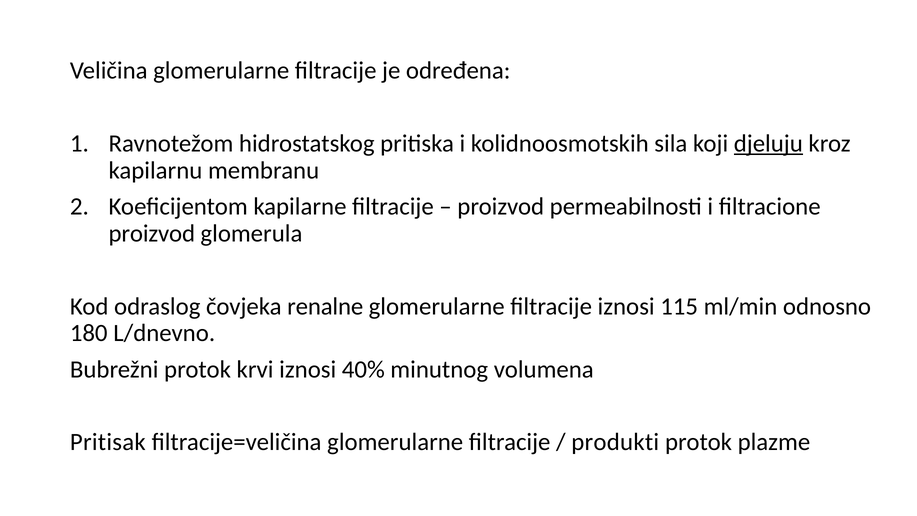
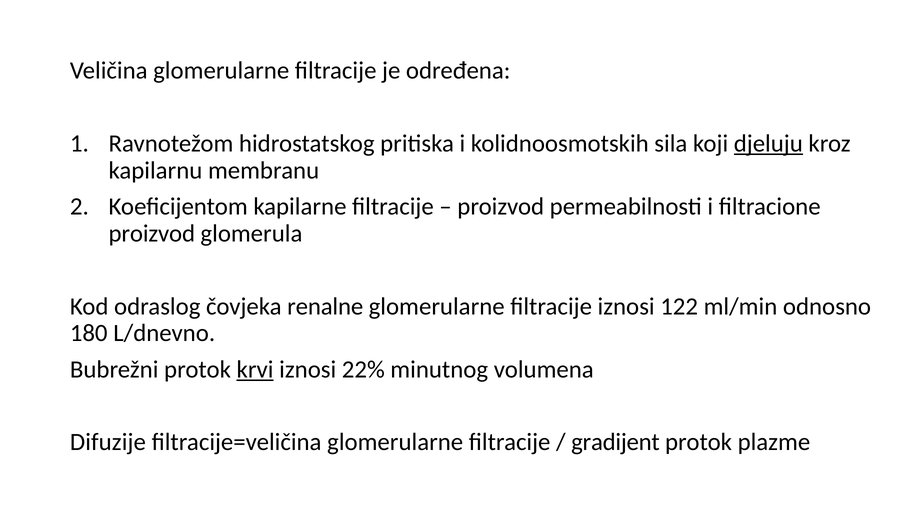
115: 115 -> 122
krvi underline: none -> present
40%: 40% -> 22%
Pritisak: Pritisak -> Difuzije
produkti: produkti -> gradijent
